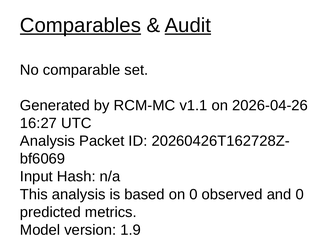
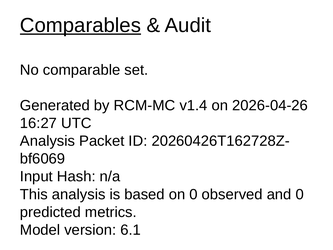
Audit underline: present -> none
v1.1: v1.1 -> v1.4
1.9: 1.9 -> 6.1
